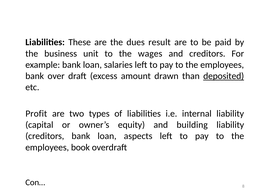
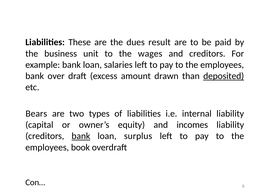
Profit: Profit -> Bears
building: building -> incomes
bank at (81, 136) underline: none -> present
aspects: aspects -> surplus
